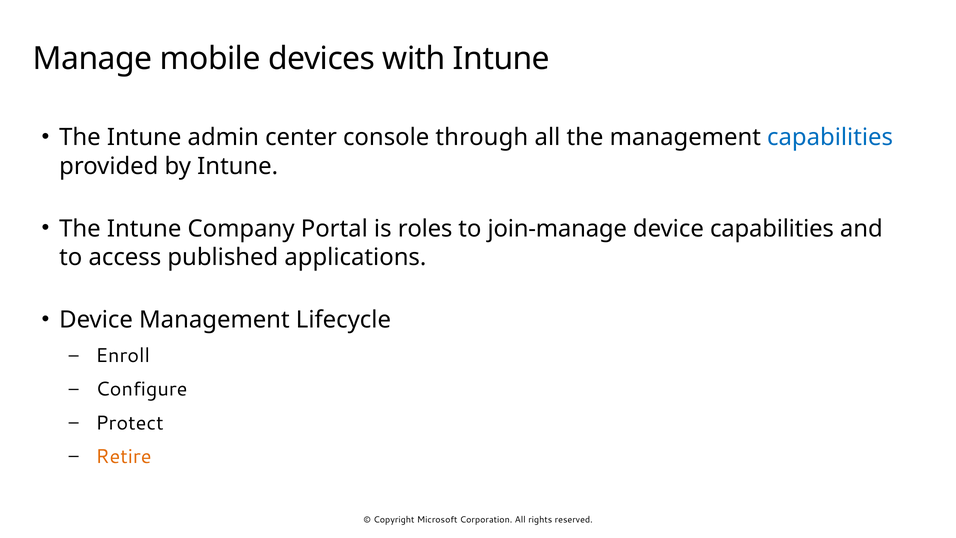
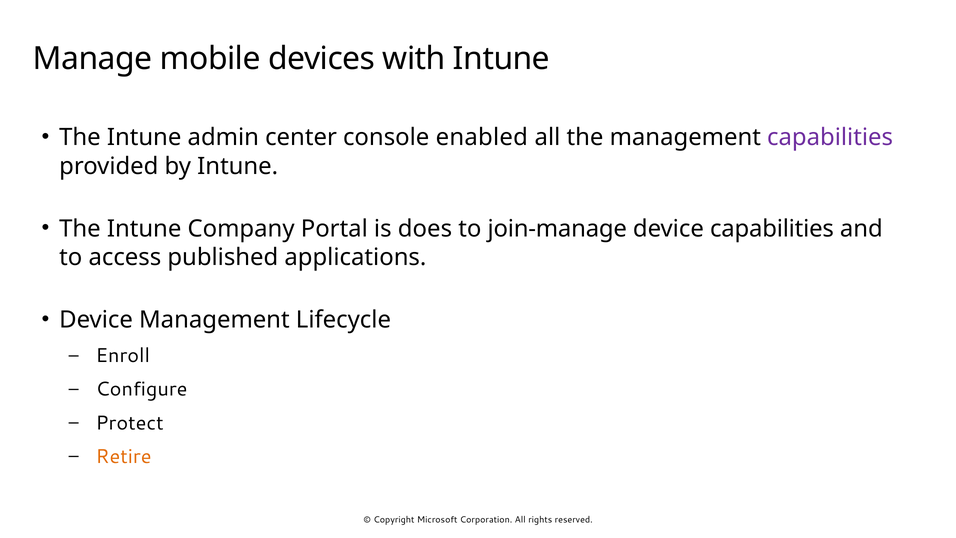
through: through -> enabled
capabilities at (830, 137) colour: blue -> purple
roles: roles -> does
